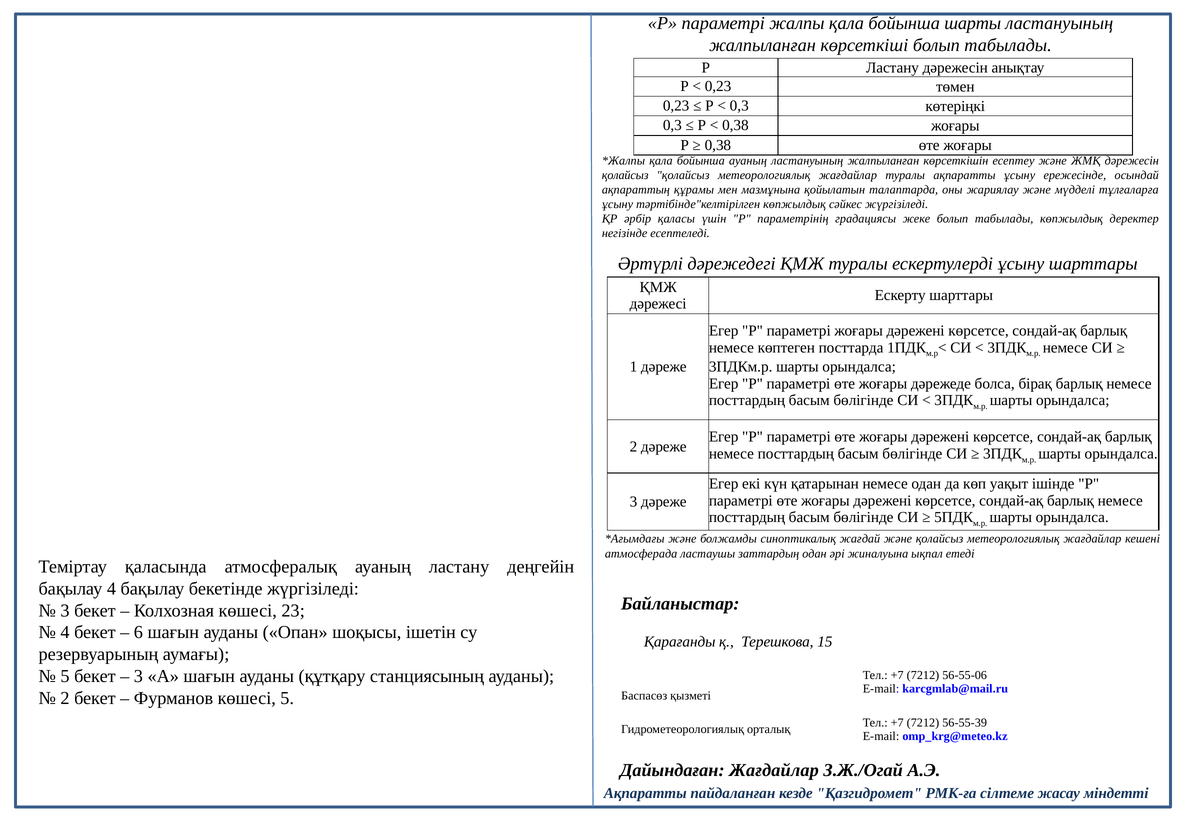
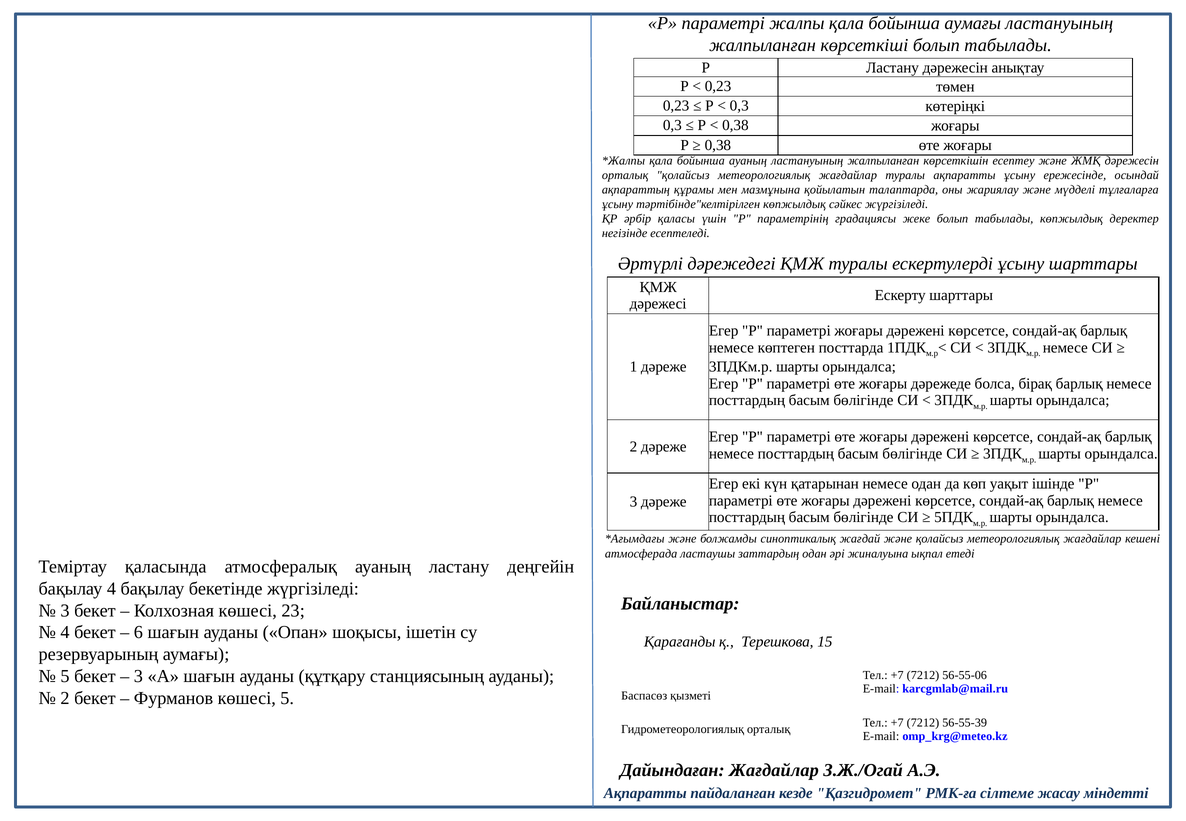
бойынша шарты: шарты -> аумағы
қолайсыз at (625, 175): қолайсыз -> орталық
